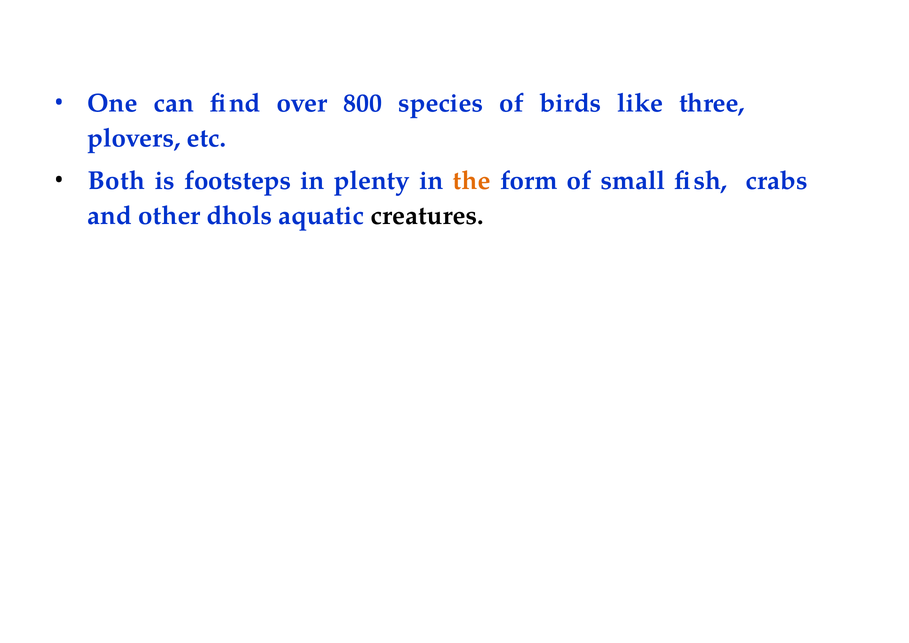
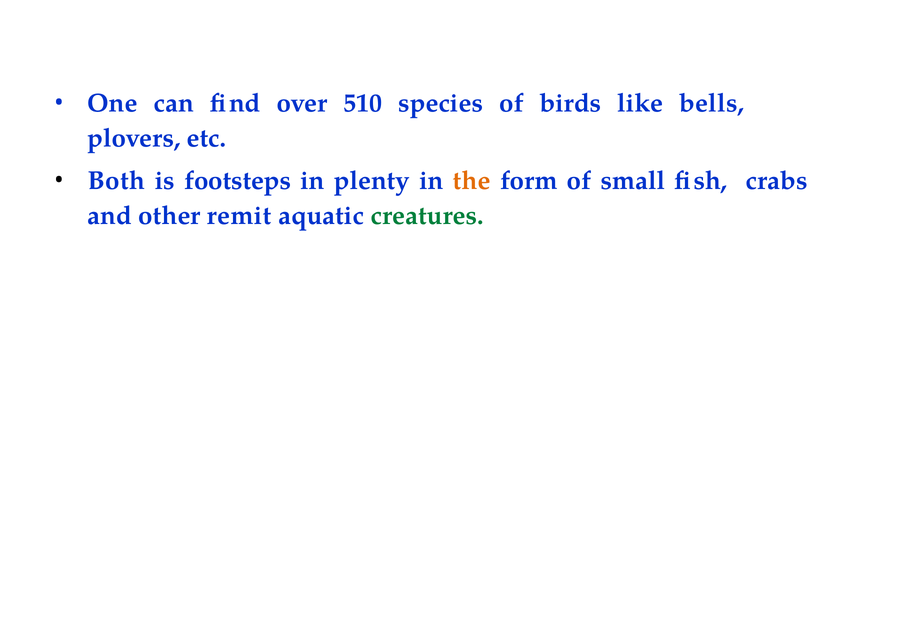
800: 800 -> 510
three: three -> bells
dhols: dhols -> remit
creatures colour: black -> green
